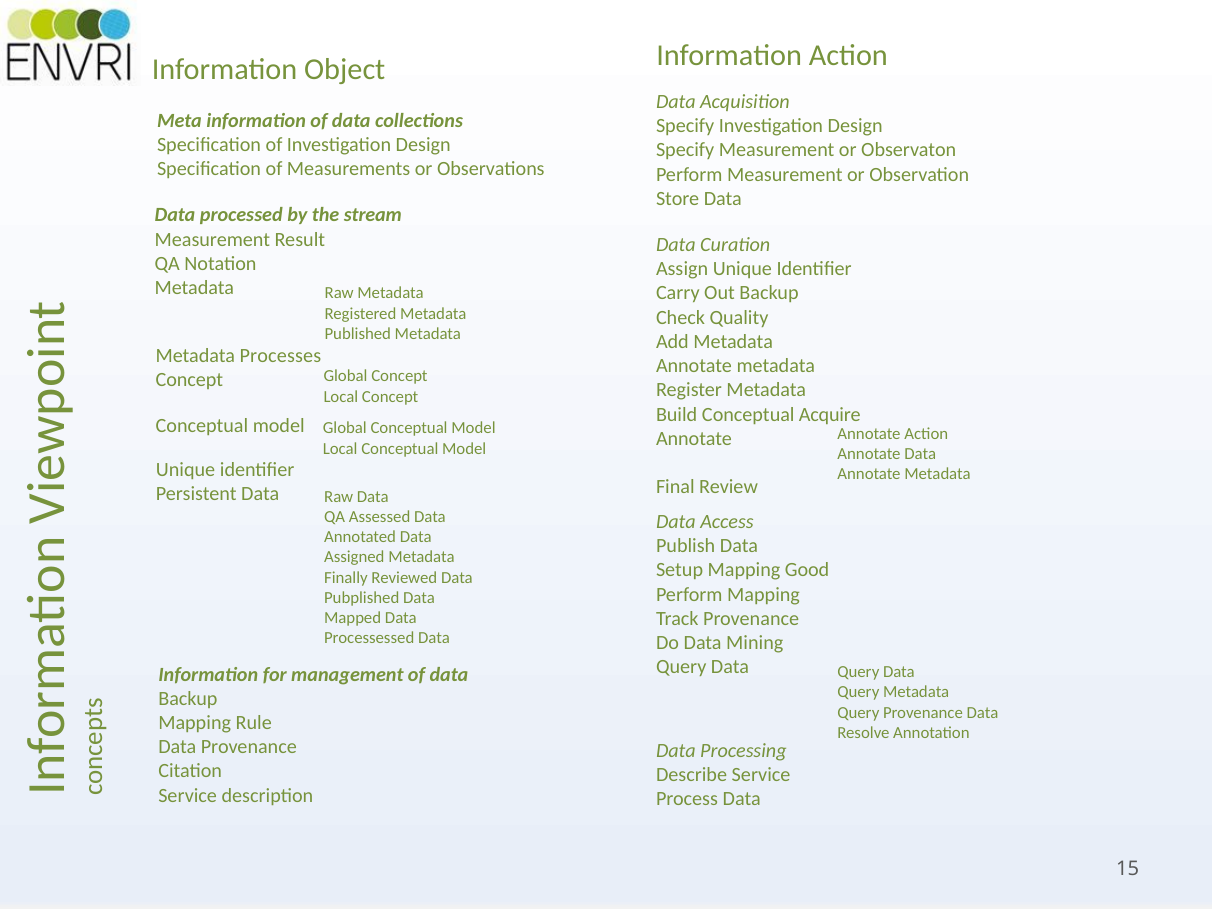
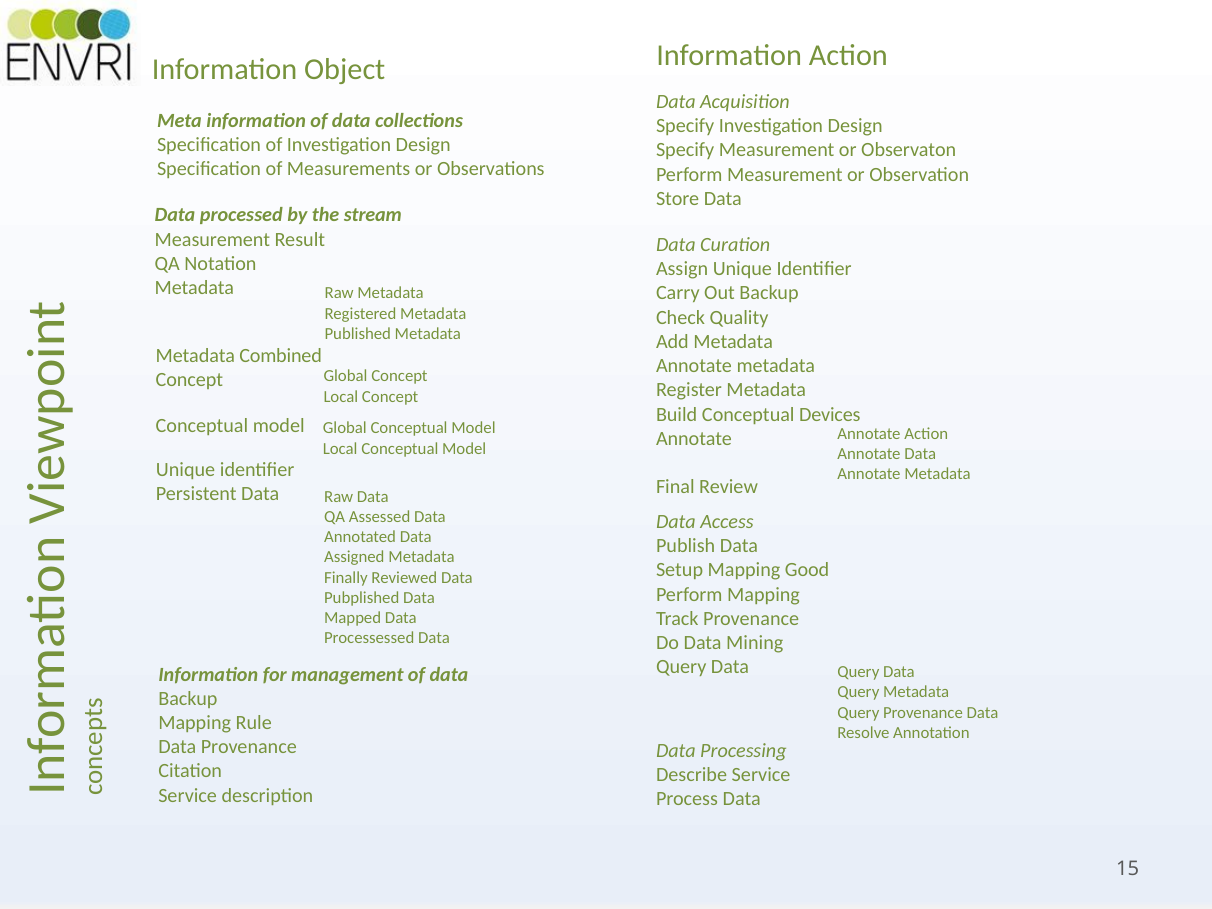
Processes: Processes -> Combined
Acquire: Acquire -> Devices
